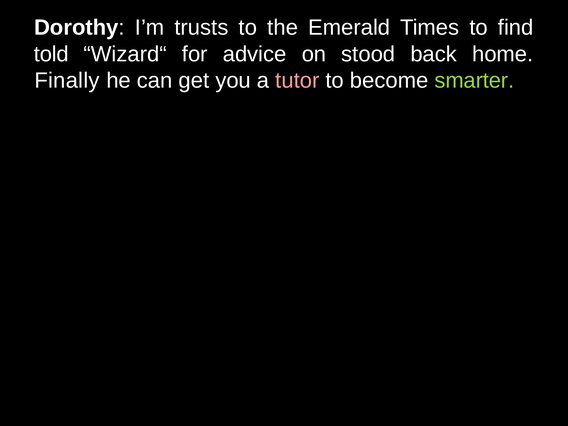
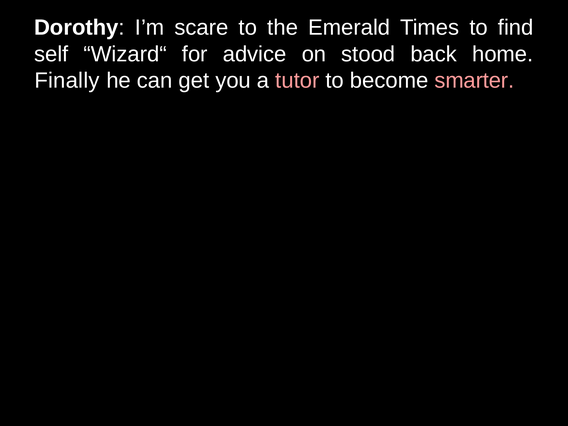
trusts: trusts -> scare
told: told -> self
smarter colour: light green -> pink
